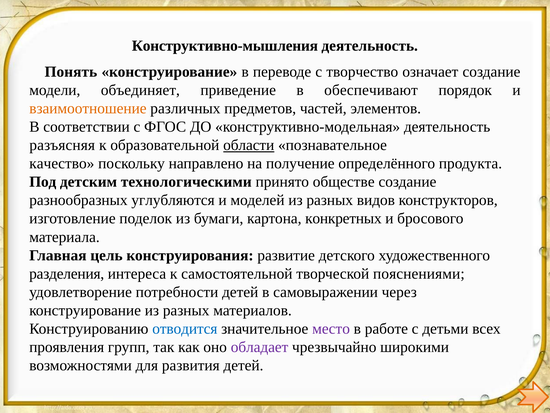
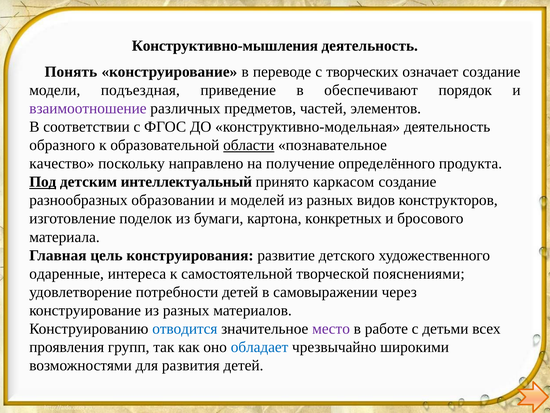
творчество: творчество -> творческих
объединяет: объединяет -> подъездная
взаимоотношение colour: orange -> purple
разъясняя: разъясняя -> образного
Под underline: none -> present
технологическими: технологическими -> интеллектуальный
обществе: обществе -> каркасом
углубляются: углубляются -> образовании
разделения: разделения -> одаренные
обладает colour: purple -> blue
